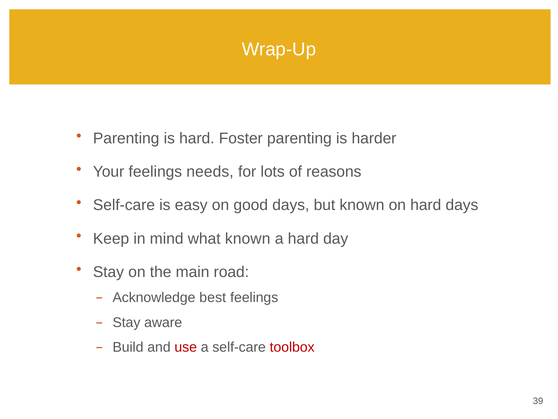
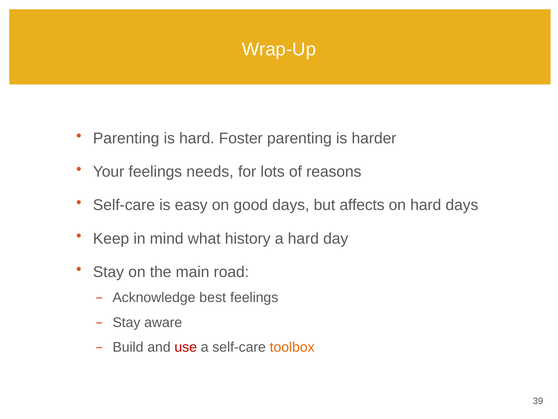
but known: known -> affects
what known: known -> history
toolbox colour: red -> orange
